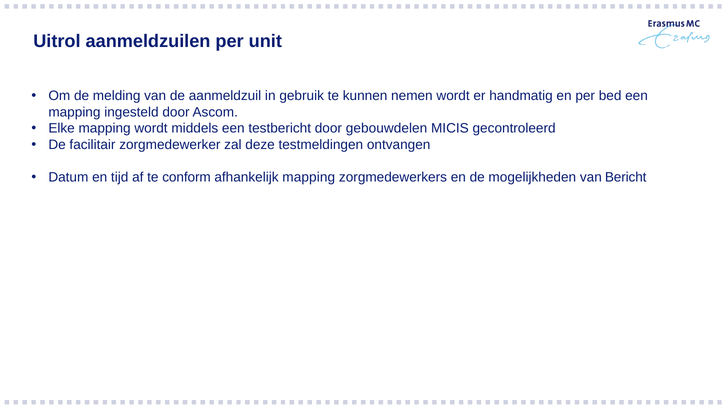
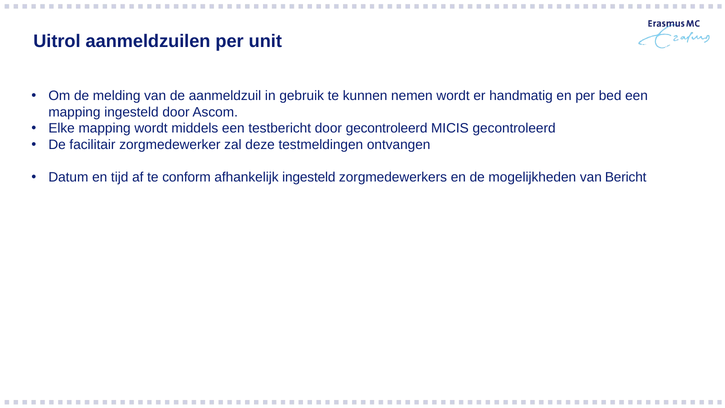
door gebouwdelen: gebouwdelen -> gecontroleerd
afhankelijk mapping: mapping -> ingesteld
